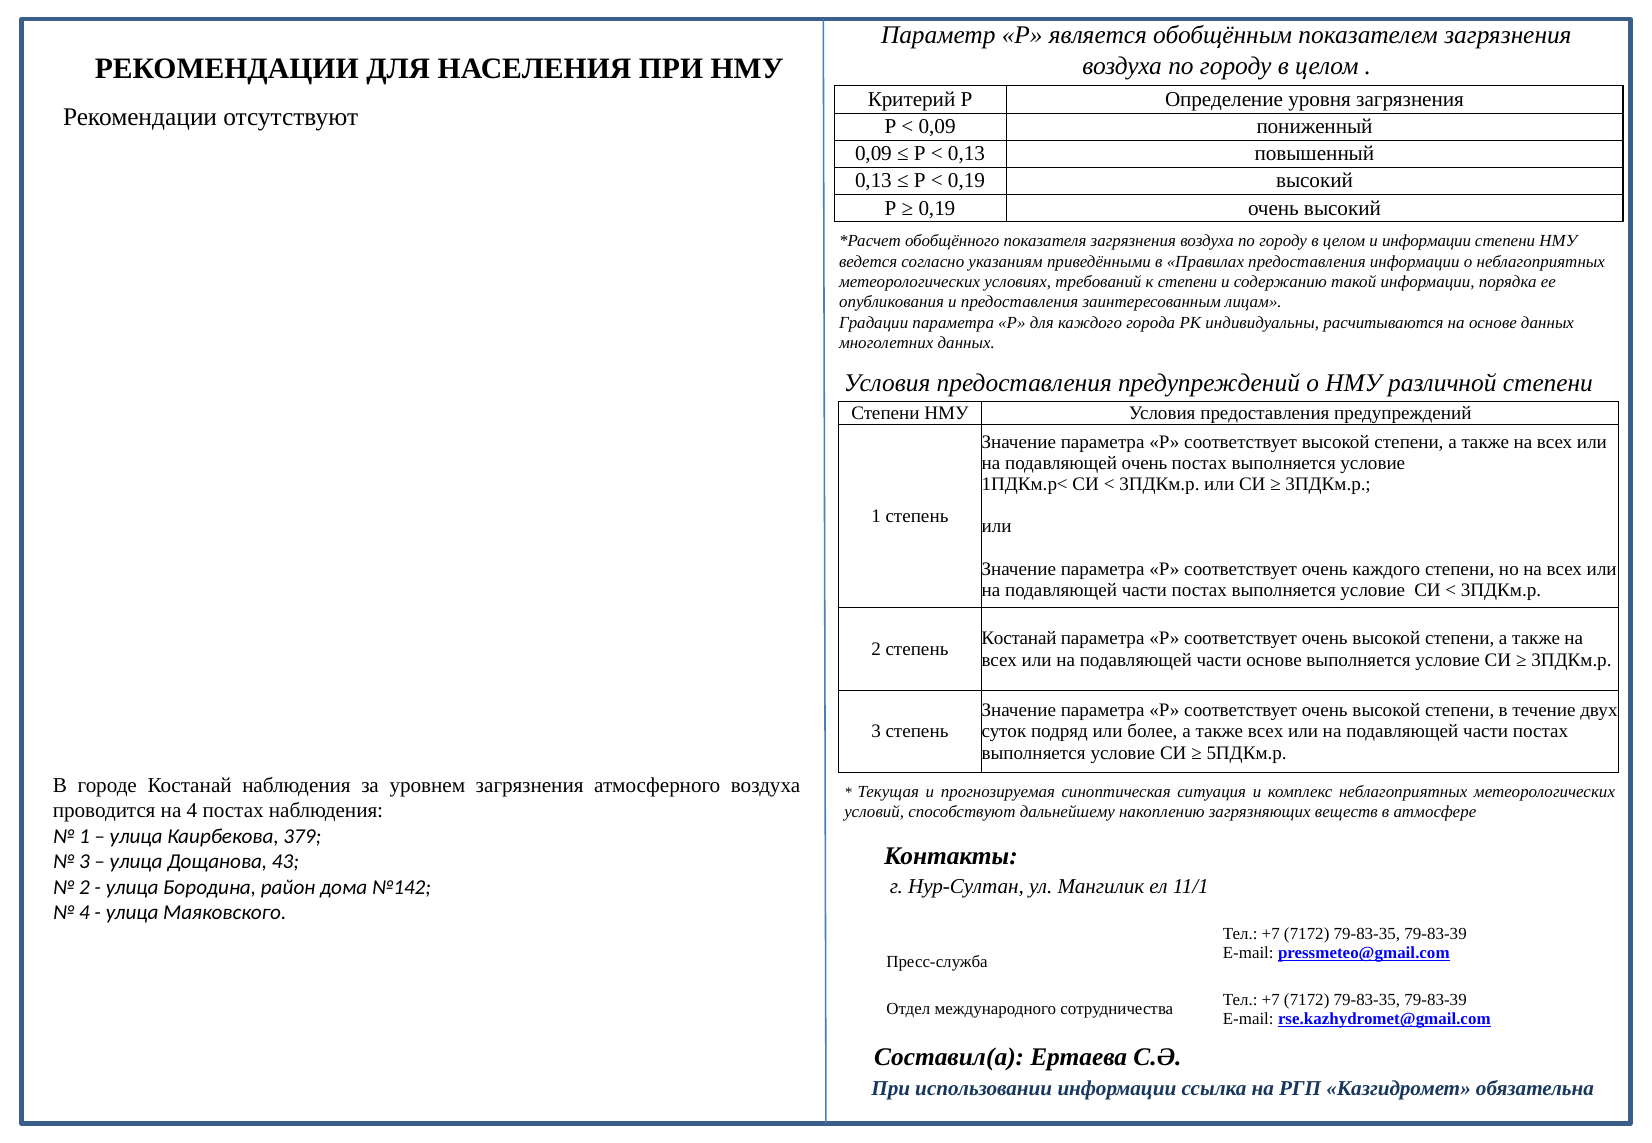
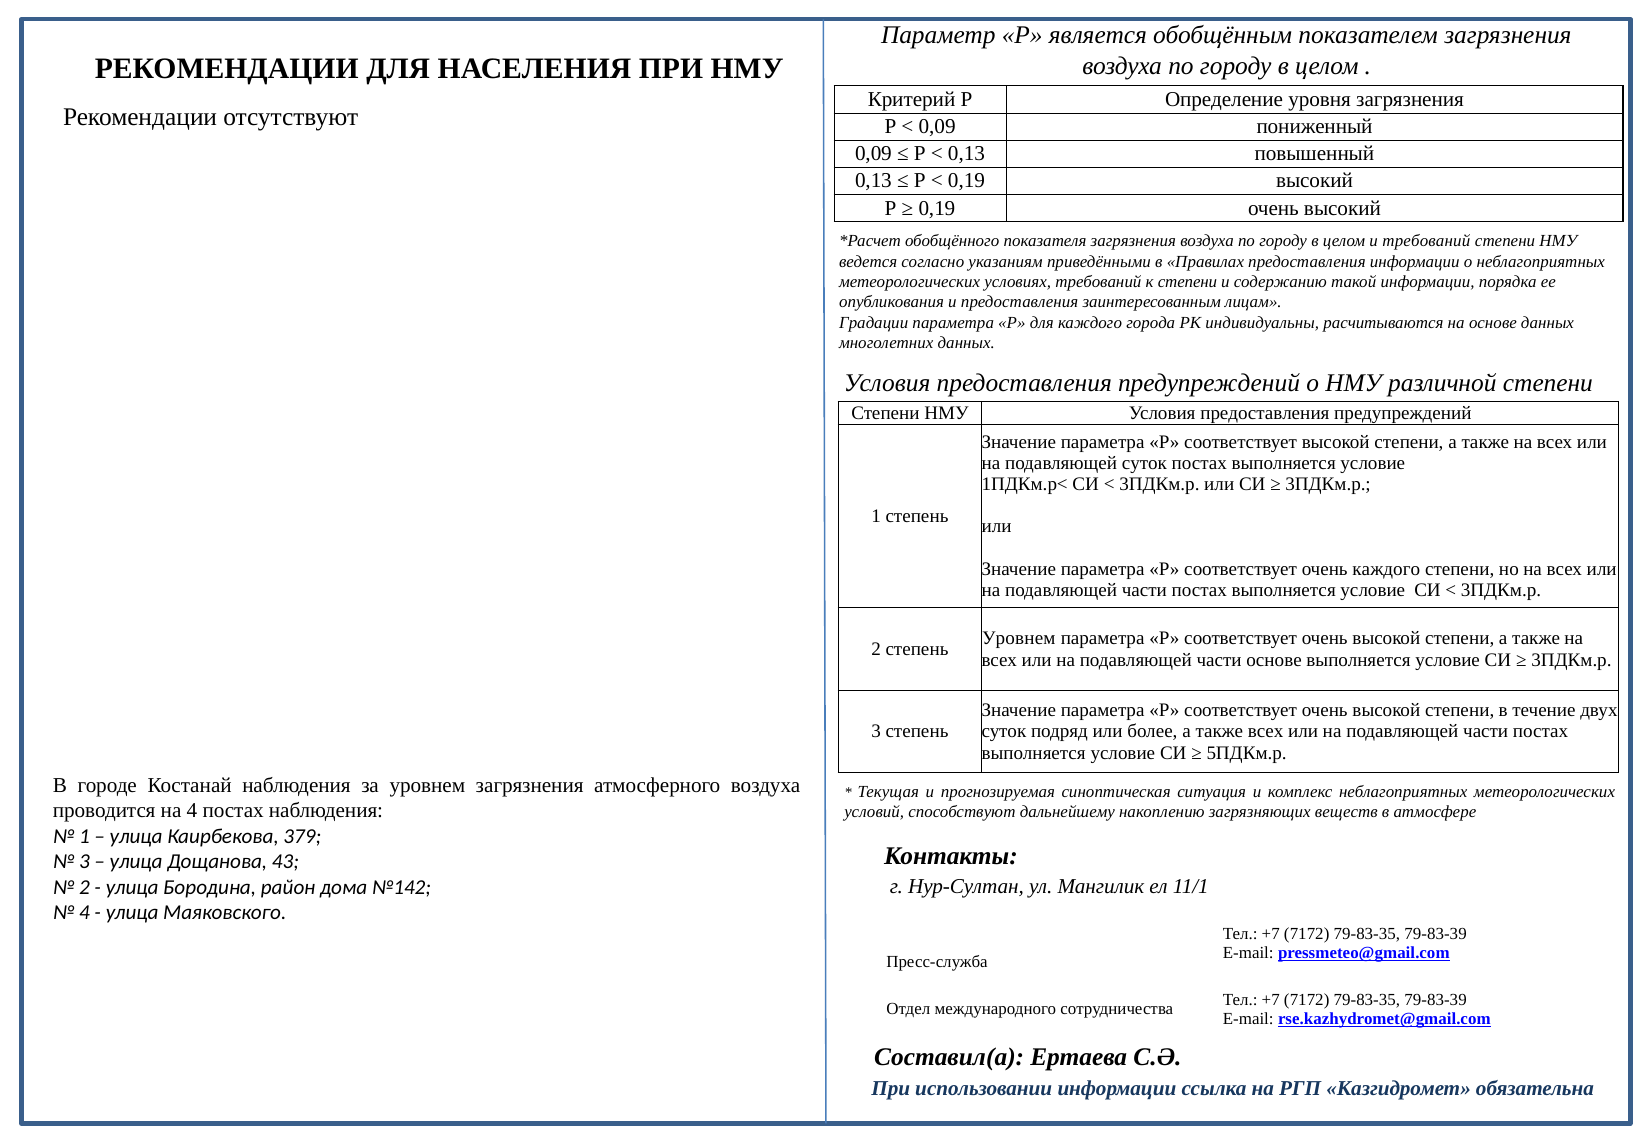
и информации: информации -> требований
подавляющей очень: очень -> суток
Костанай at (1019, 639): Костанай -> Уровнем
